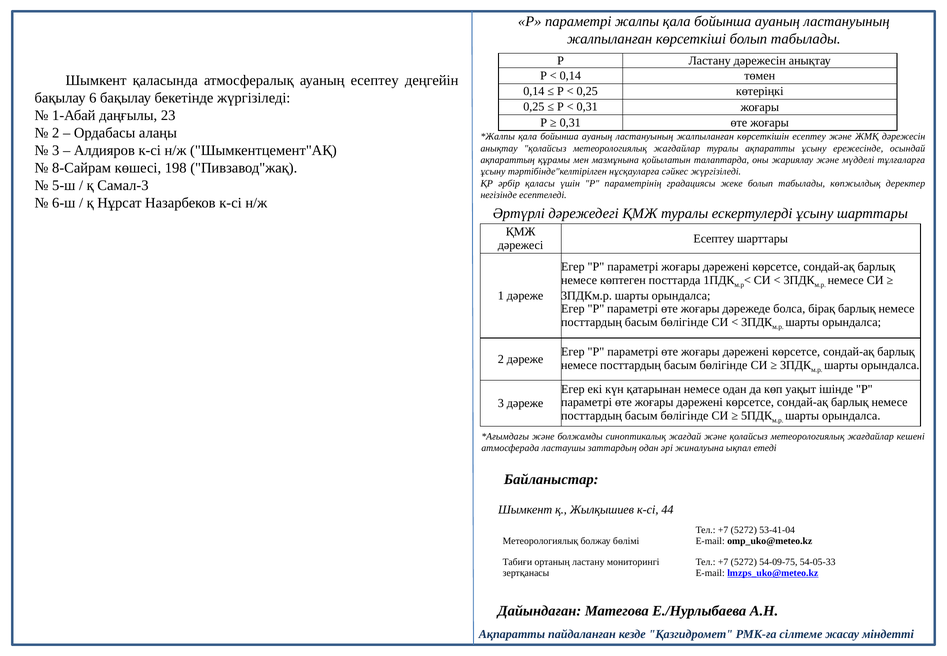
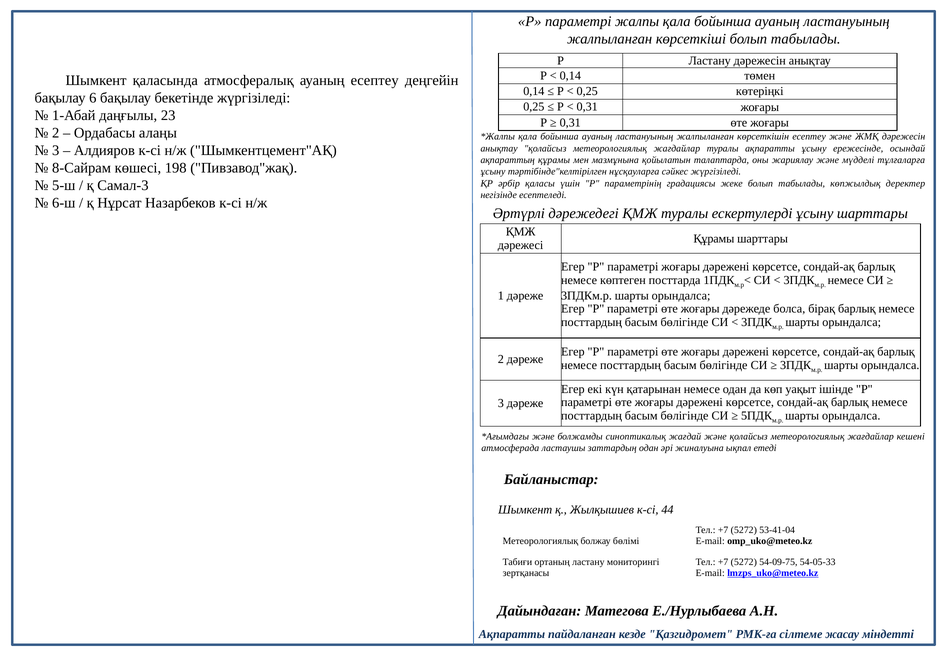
Есептеу at (714, 238): Есептеу -> Құрамы
